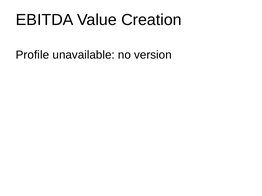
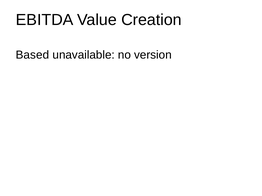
Profile: Profile -> Based
